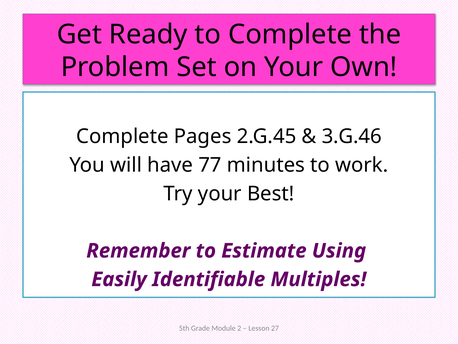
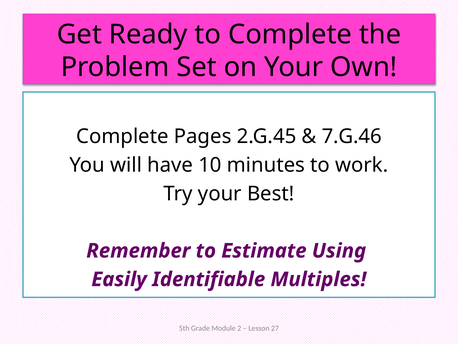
3.G.46: 3.G.46 -> 7.G.46
77: 77 -> 10
